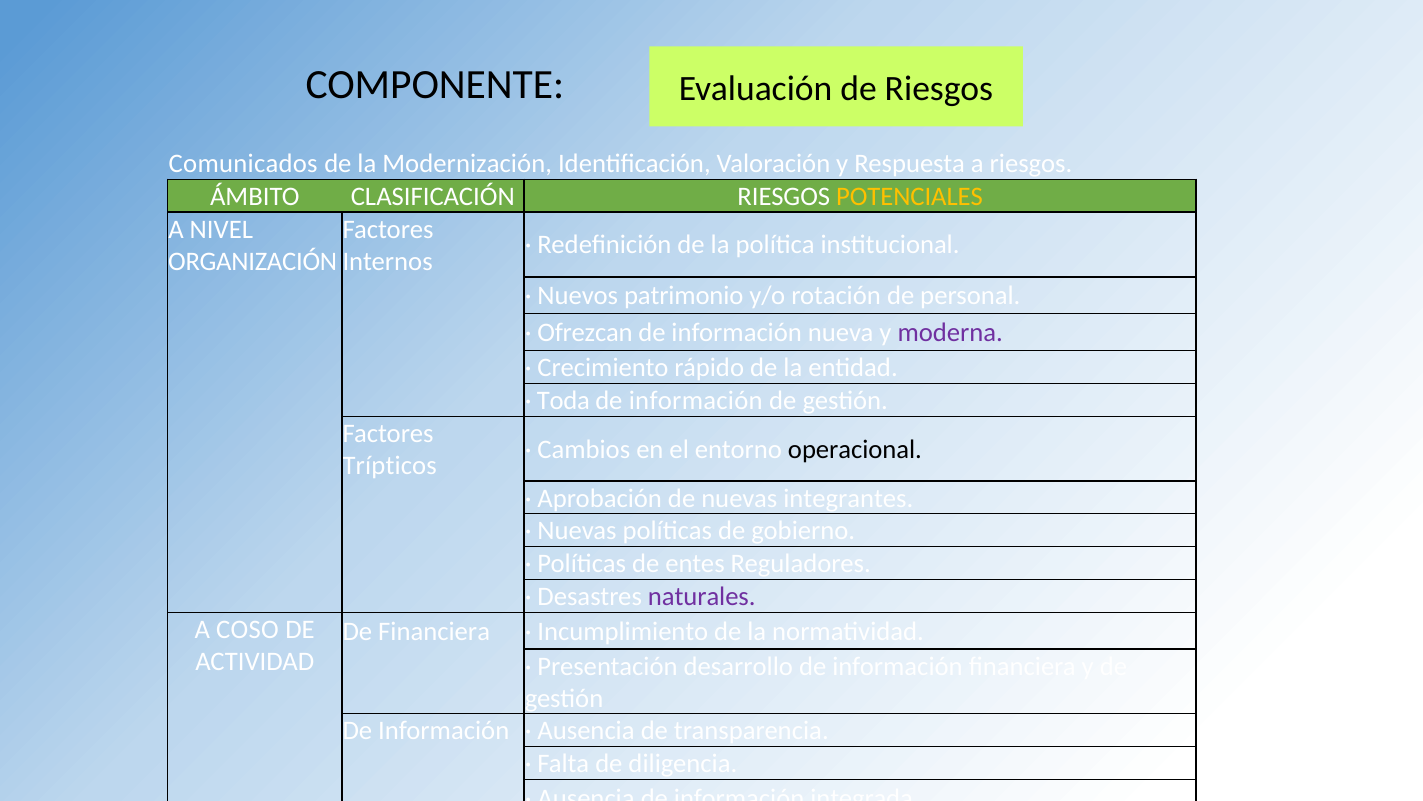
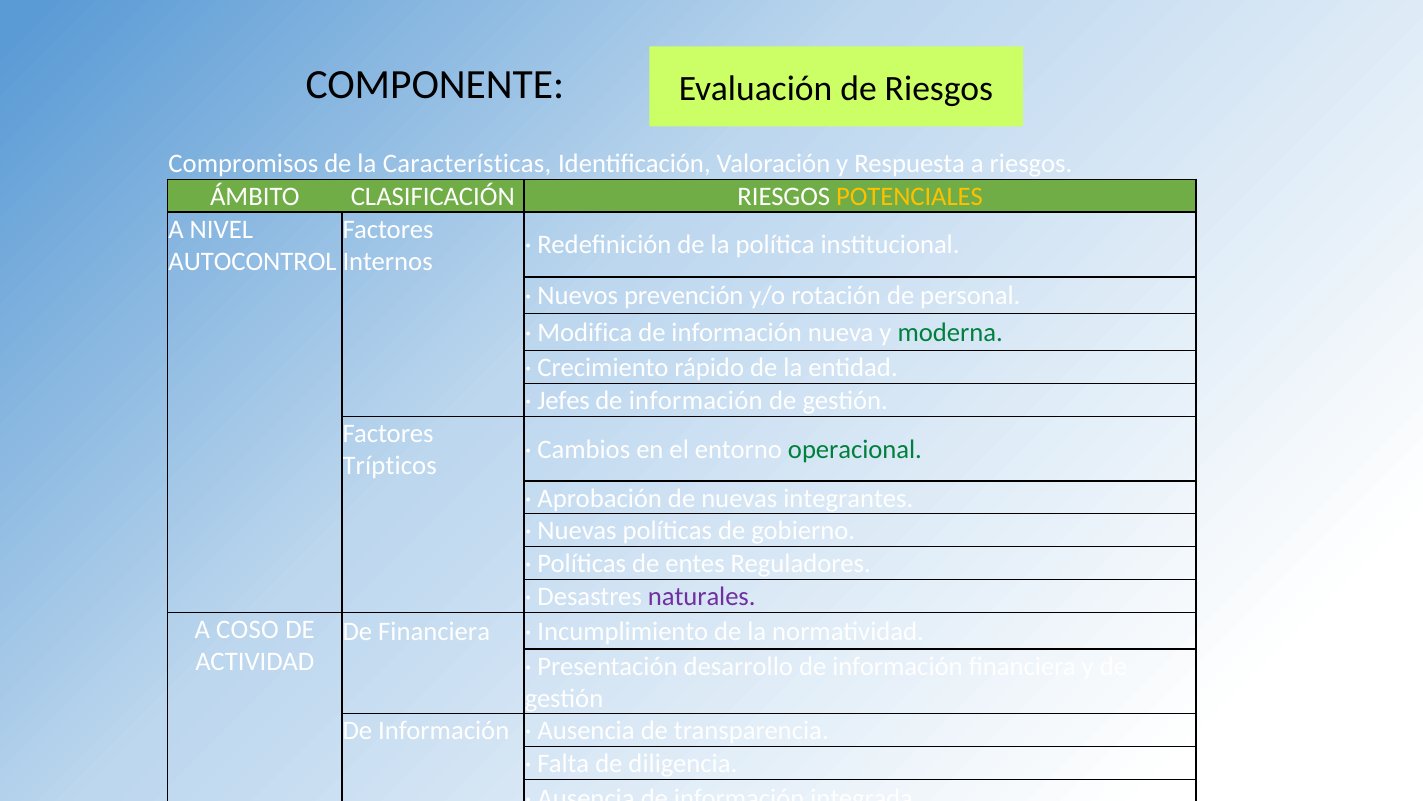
Comunicados: Comunicados -> Compromisos
Modernización: Modernización -> Características
ORGANIZACIÓN: ORGANIZACIÓN -> AUTOCONTROL
patrimonio: patrimonio -> prevención
Ofrezcan: Ofrezcan -> Modifica
moderna colour: purple -> green
Toda: Toda -> Jefes
operacional colour: black -> green
